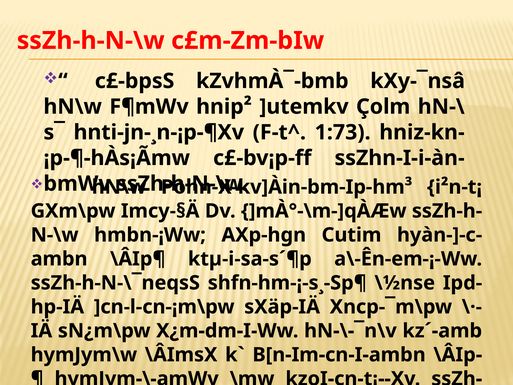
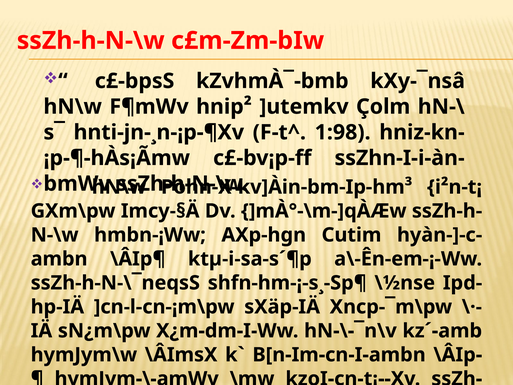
1:73: 1:73 -> 1:98
